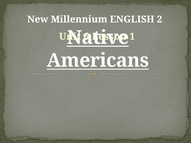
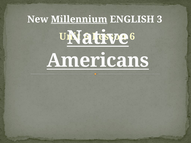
Millennium underline: none -> present
2: 2 -> 3
1 at (132, 37): 1 -> 6
